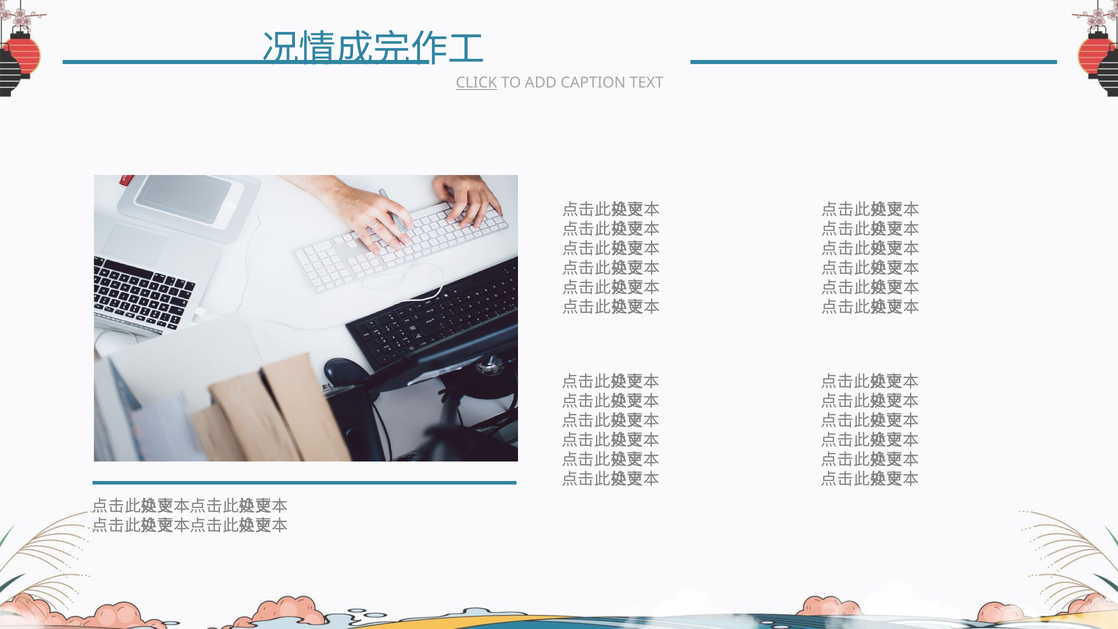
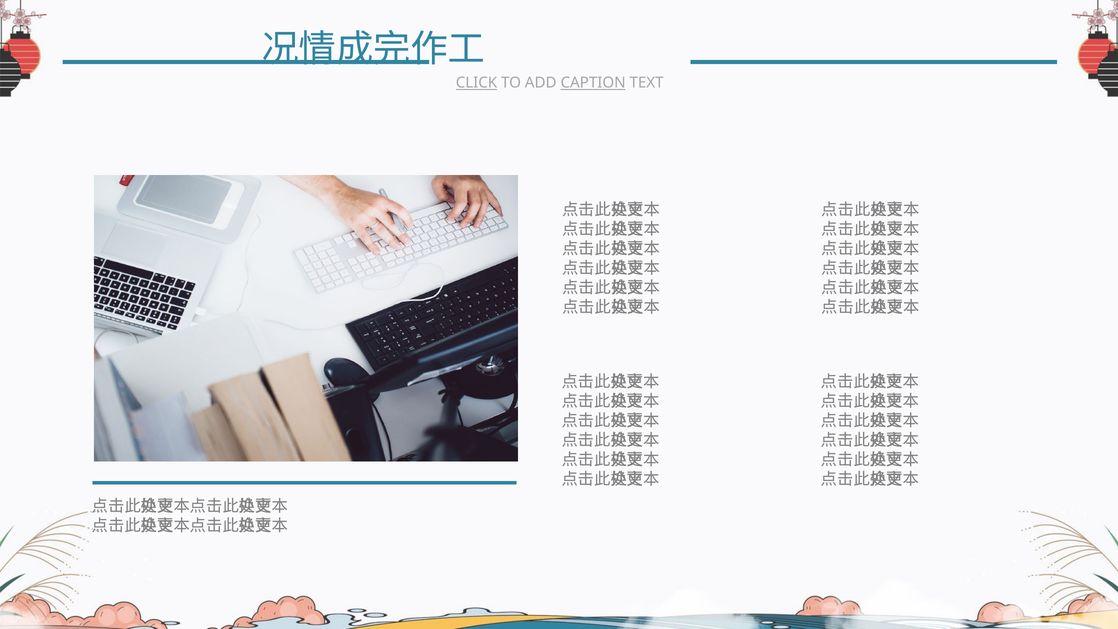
CAPTION underline: none -> present
